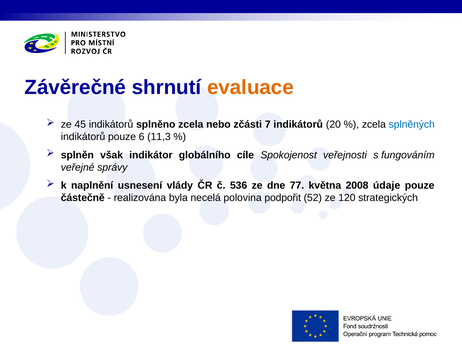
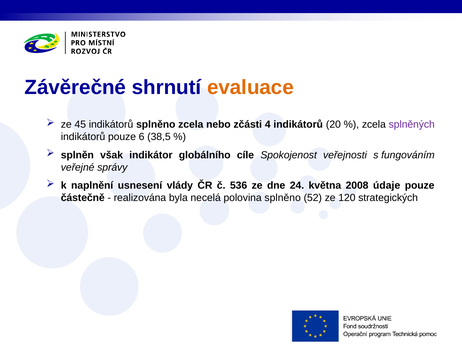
7: 7 -> 4
splněných colour: blue -> purple
11,3: 11,3 -> 38,5
77: 77 -> 24
polovina podpořit: podpořit -> splněno
